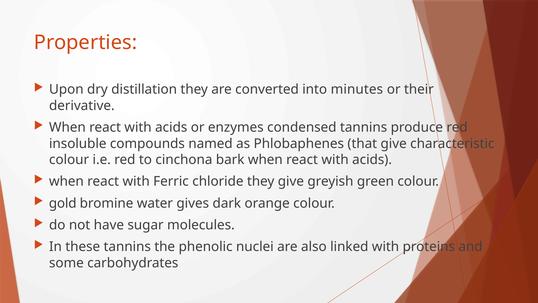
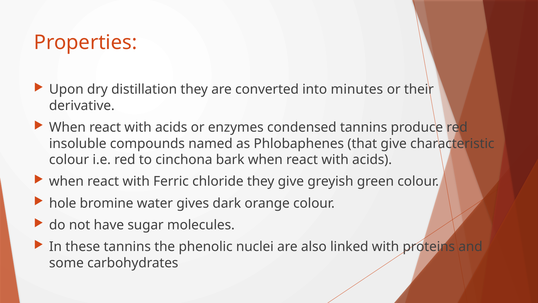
gold: gold -> hole
